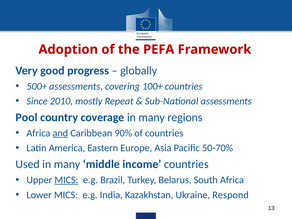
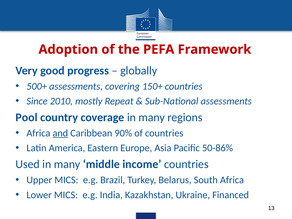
100+: 100+ -> 150+
50-70%: 50-70% -> 50-86%
MICS at (66, 180) underline: present -> none
Respond: Respond -> Financed
